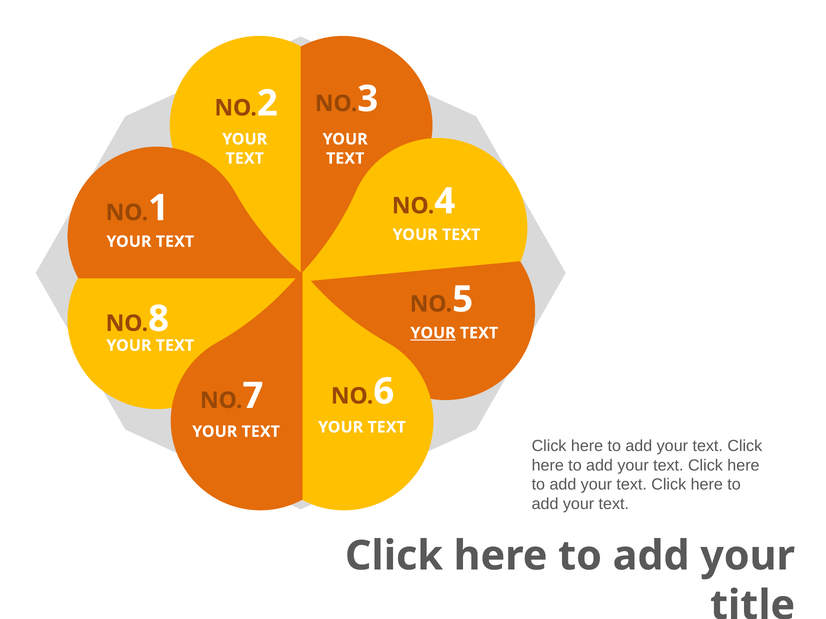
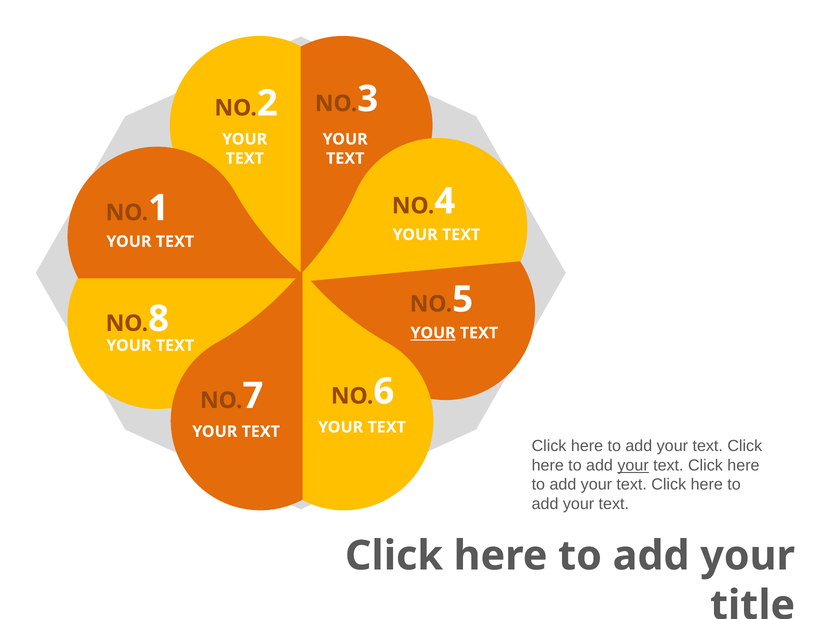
your at (633, 466) underline: none -> present
